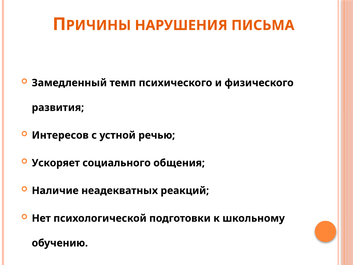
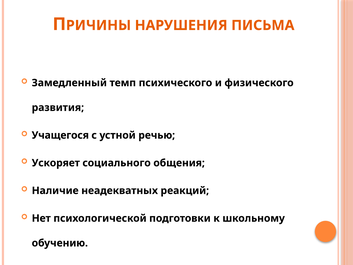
Интересов: Интересов -> Учащегося
